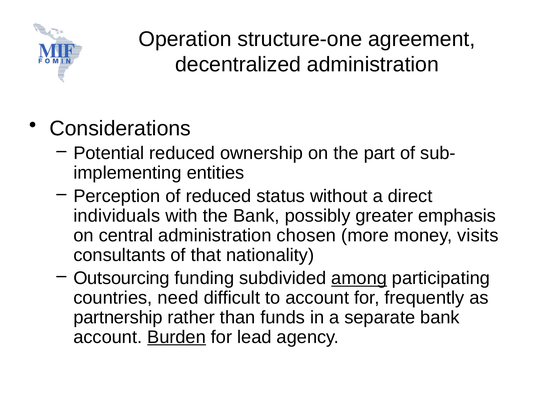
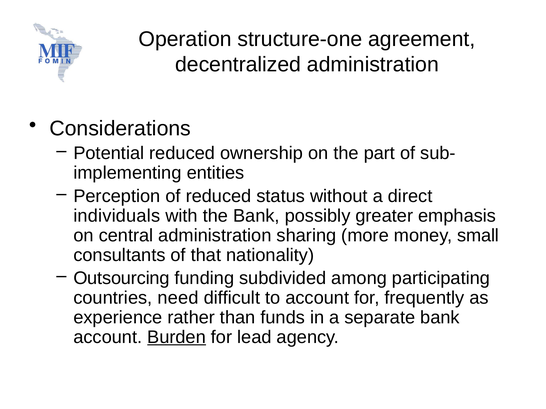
chosen: chosen -> sharing
visits: visits -> small
among underline: present -> none
partnership: partnership -> experience
